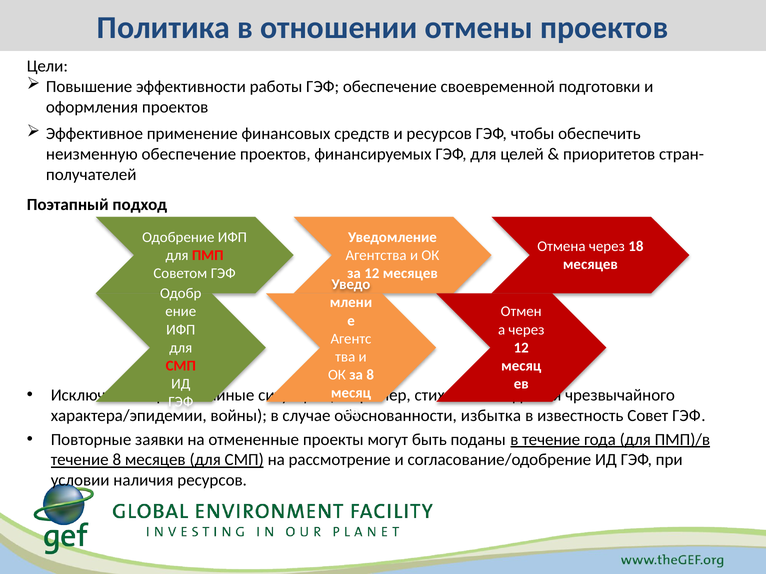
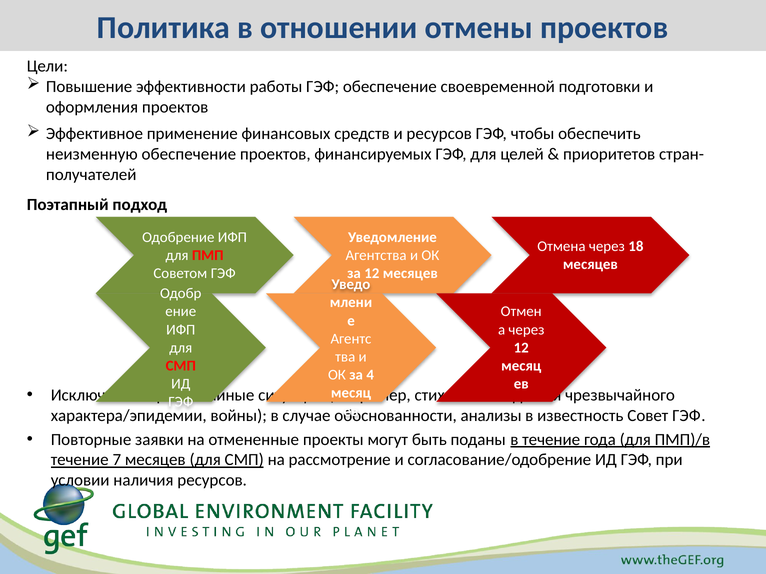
8 at (370, 375): 8 -> 4
избытка: избытка -> анализы
течение 8: 8 -> 7
